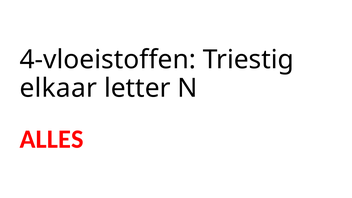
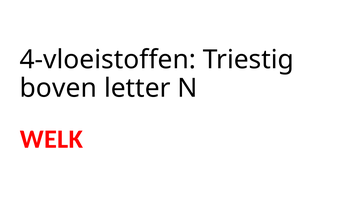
elkaar: elkaar -> boven
ALLES: ALLES -> WELK
